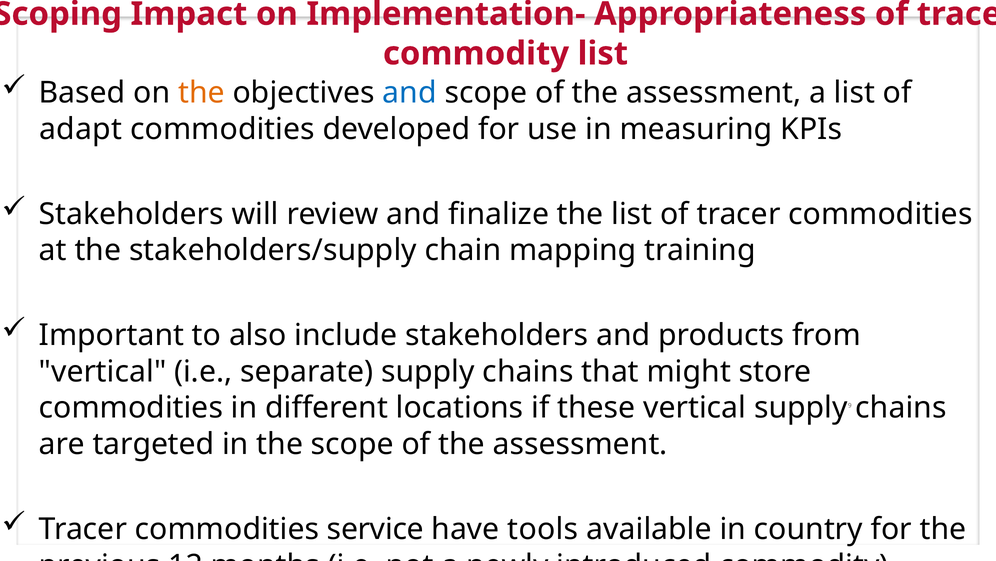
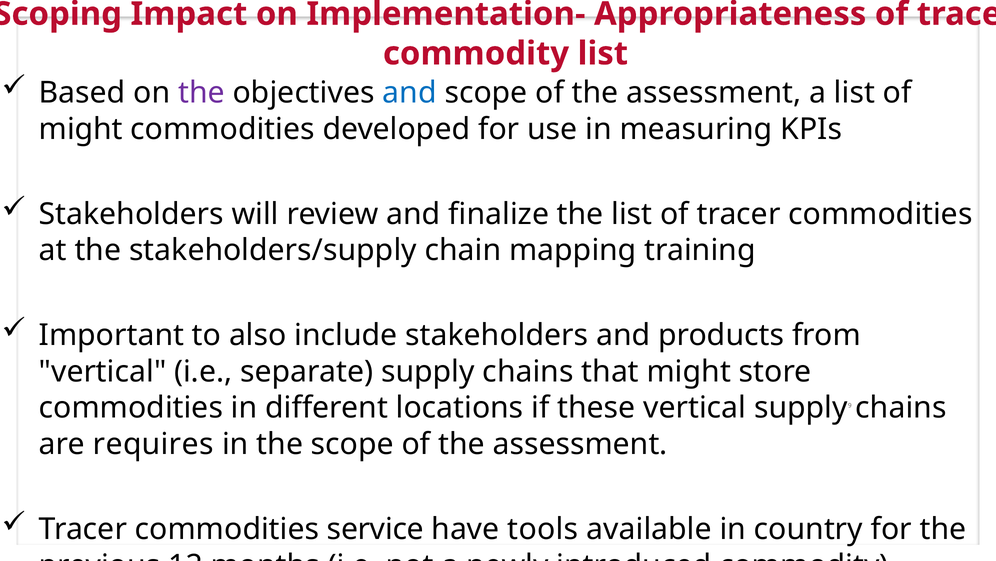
the at (202, 93) colour: orange -> purple
adapt at (81, 129): adapt -> might
targeted: targeted -> requires
